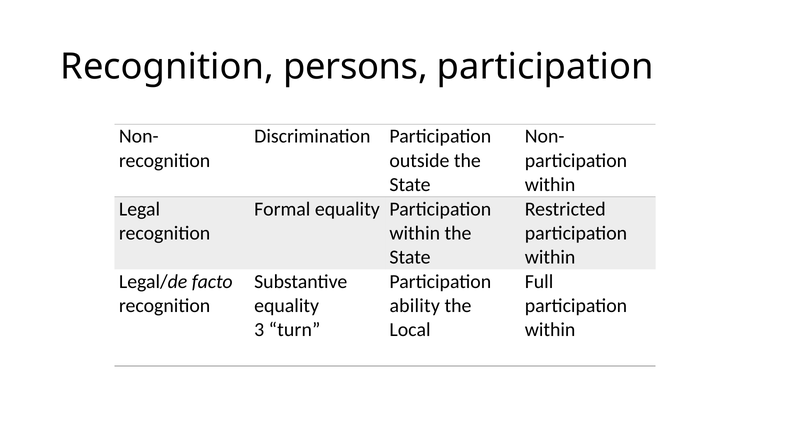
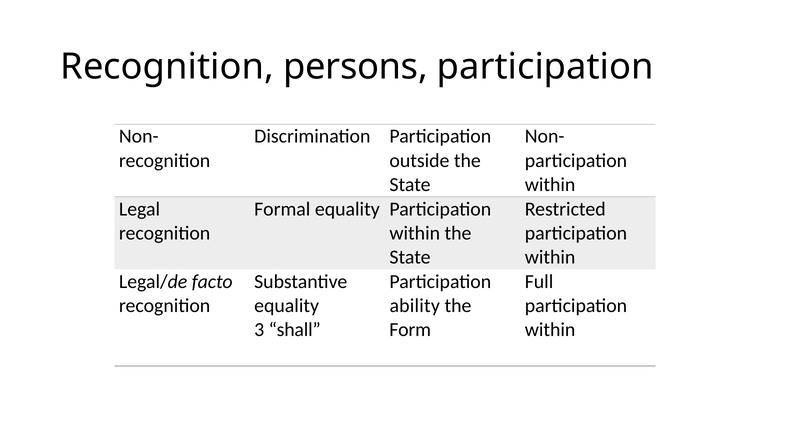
turn: turn -> shall
Local: Local -> Form
